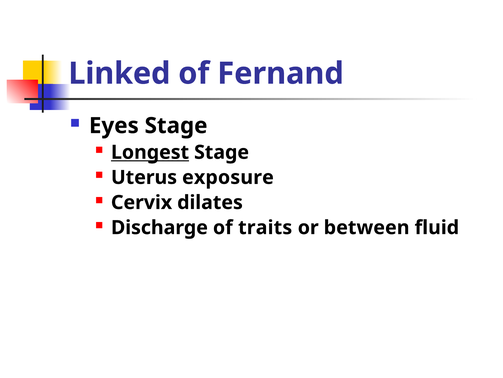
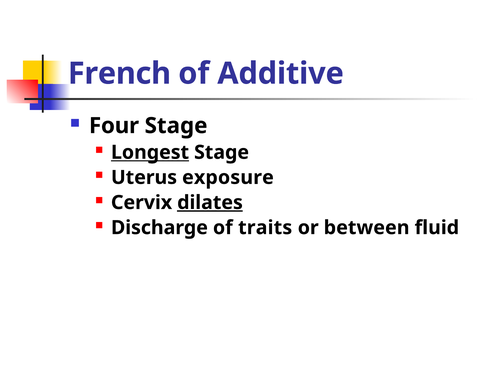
Linked: Linked -> French
Fernand: Fernand -> Additive
Eyes: Eyes -> Four
dilates underline: none -> present
